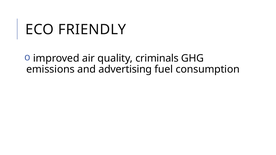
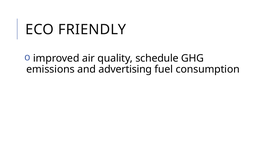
criminals: criminals -> schedule
